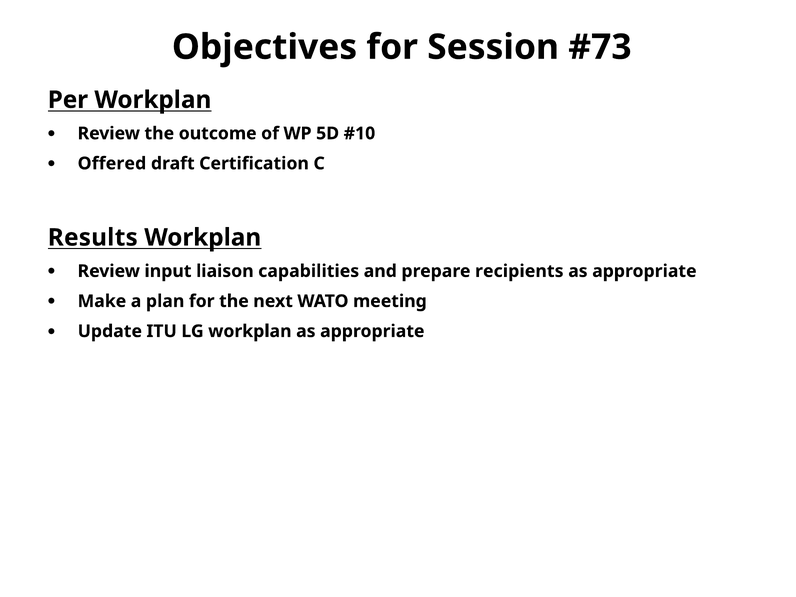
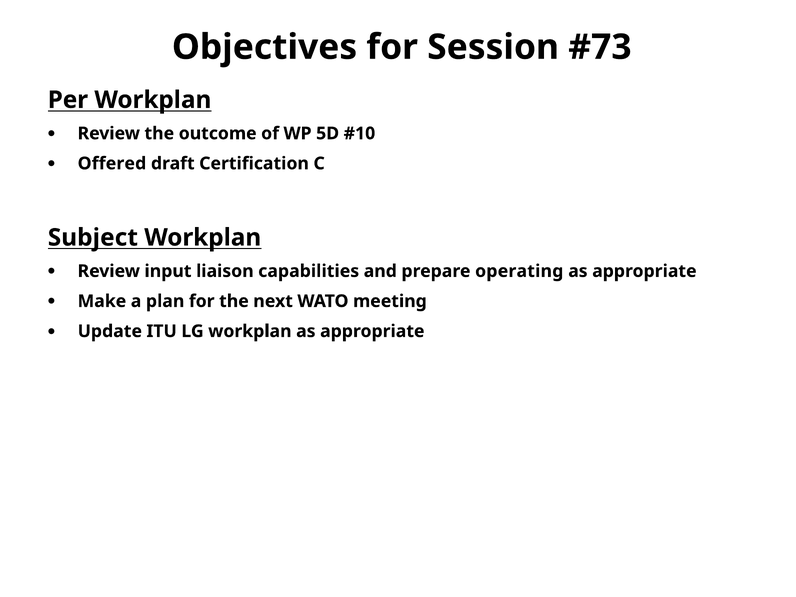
Results: Results -> Subject
recipients: recipients -> operating
